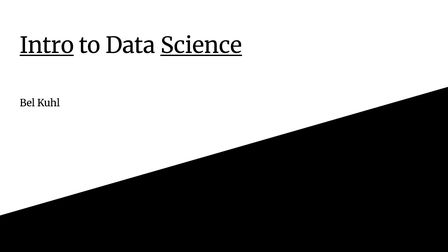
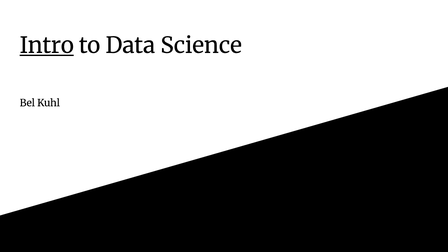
Science underline: present -> none
